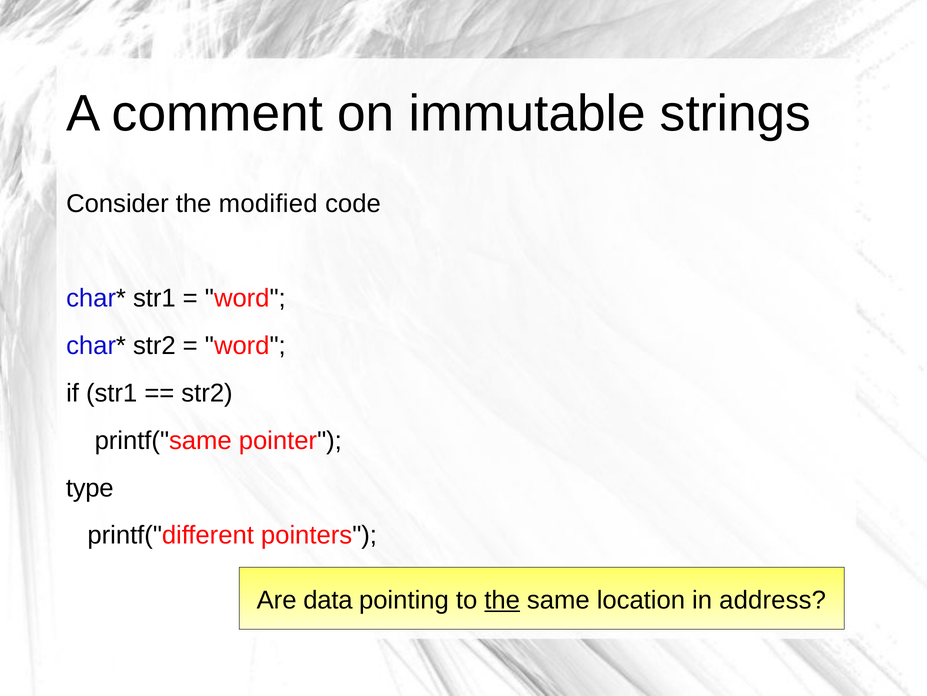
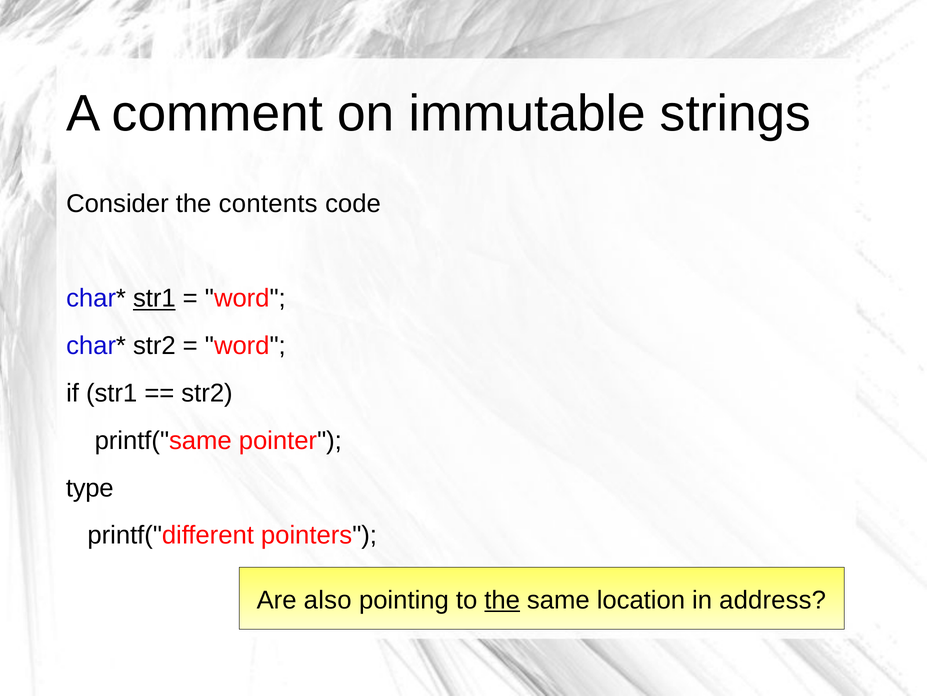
modified: modified -> contents
str1 at (154, 298) underline: none -> present
data: data -> also
